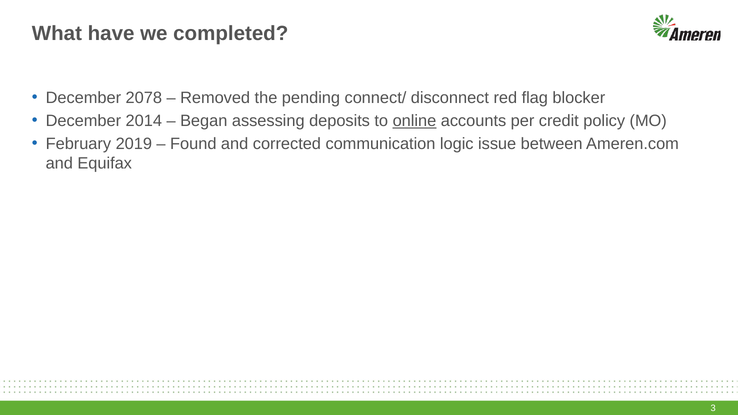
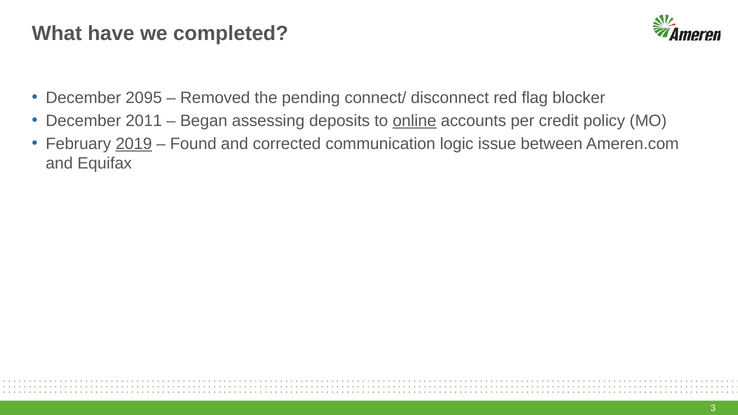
2078: 2078 -> 2095
2014: 2014 -> 2011
2019 underline: none -> present
